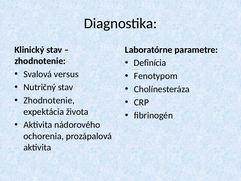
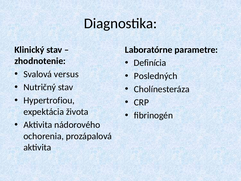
Fenotypom: Fenotypom -> Posledných
Zhodnotenie at (49, 100): Zhodnotenie -> Hypertrofiou
